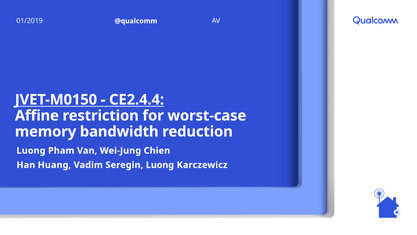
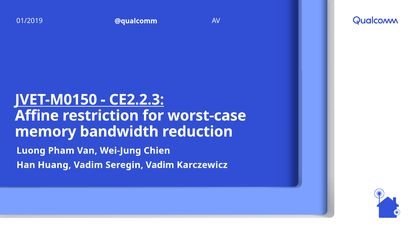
CE2.4.4: CE2.4.4 -> CE2.2.3
Seregin Luong: Luong -> Vadim
